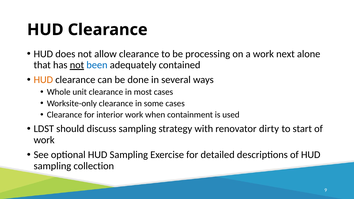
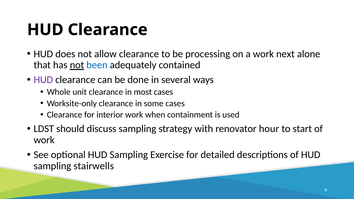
HUD at (43, 80) colour: orange -> purple
dirty: dirty -> hour
collection: collection -> stairwells
